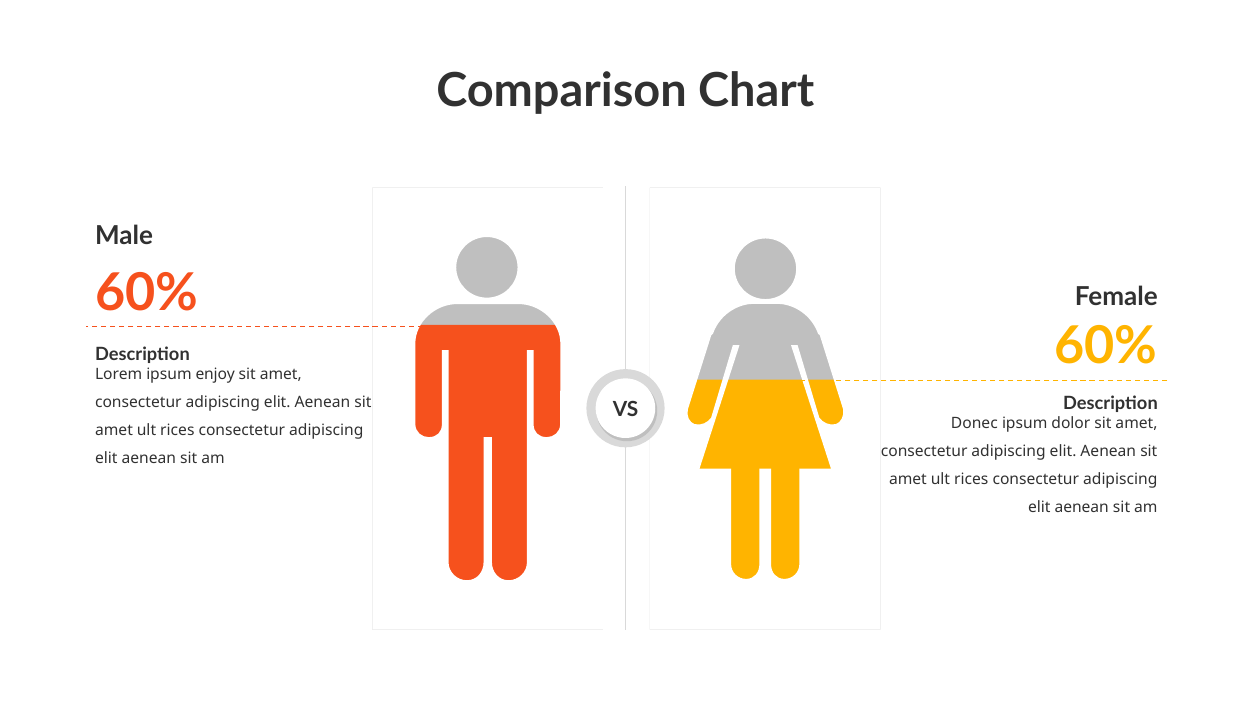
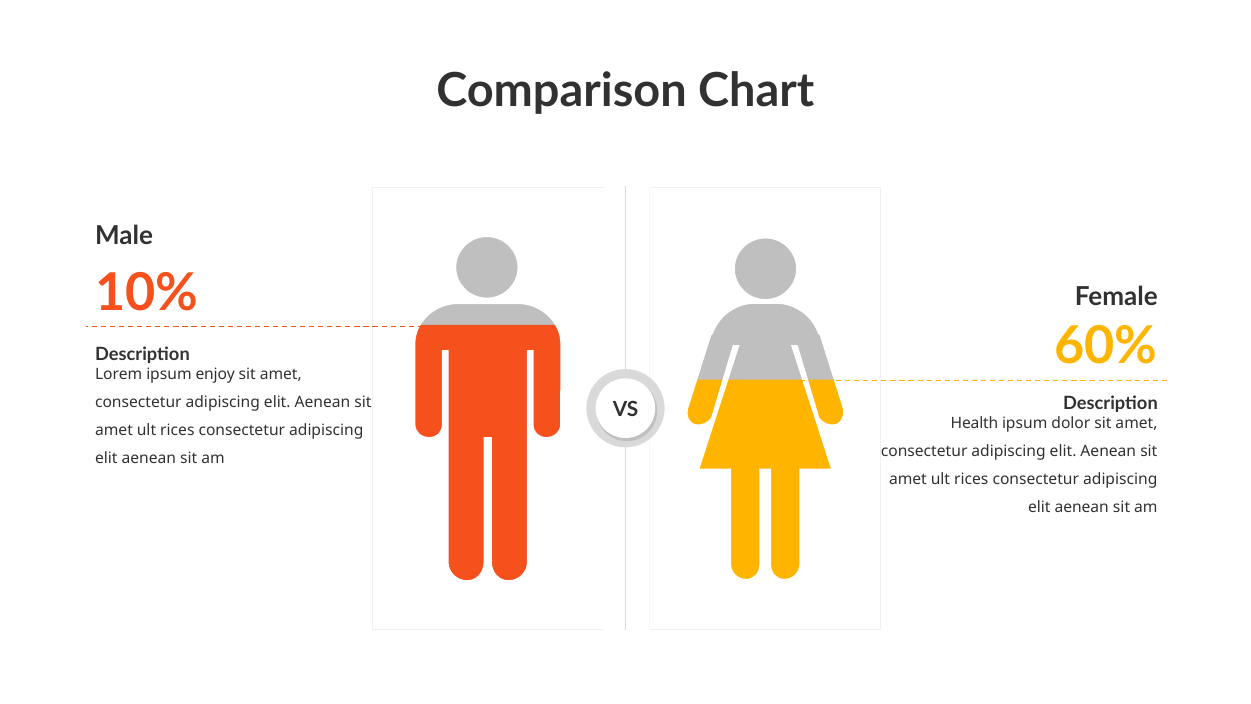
60% at (147, 293): 60% -> 10%
Donec: Donec -> Health
